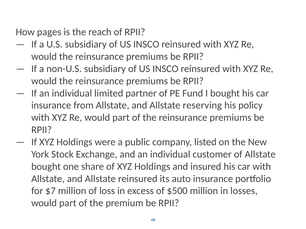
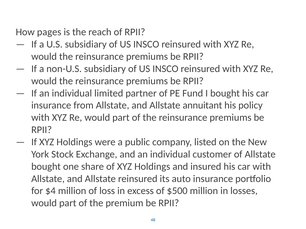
reserving: reserving -> annuitant
$7: $7 -> $4
